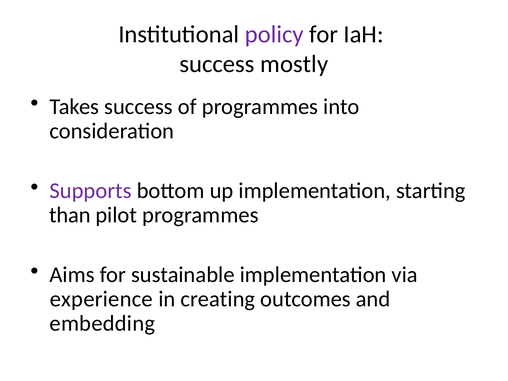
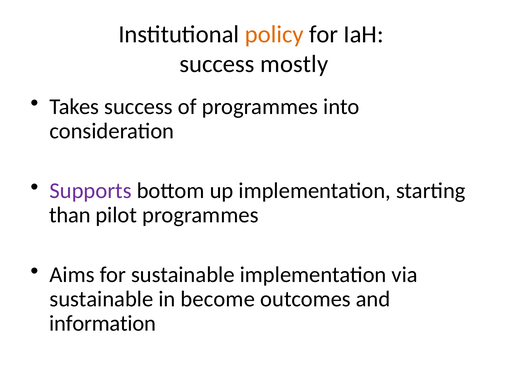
policy colour: purple -> orange
experience at (101, 299): experience -> sustainable
creating: creating -> become
embedding: embedding -> information
